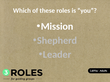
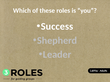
Mission: Mission -> Success
